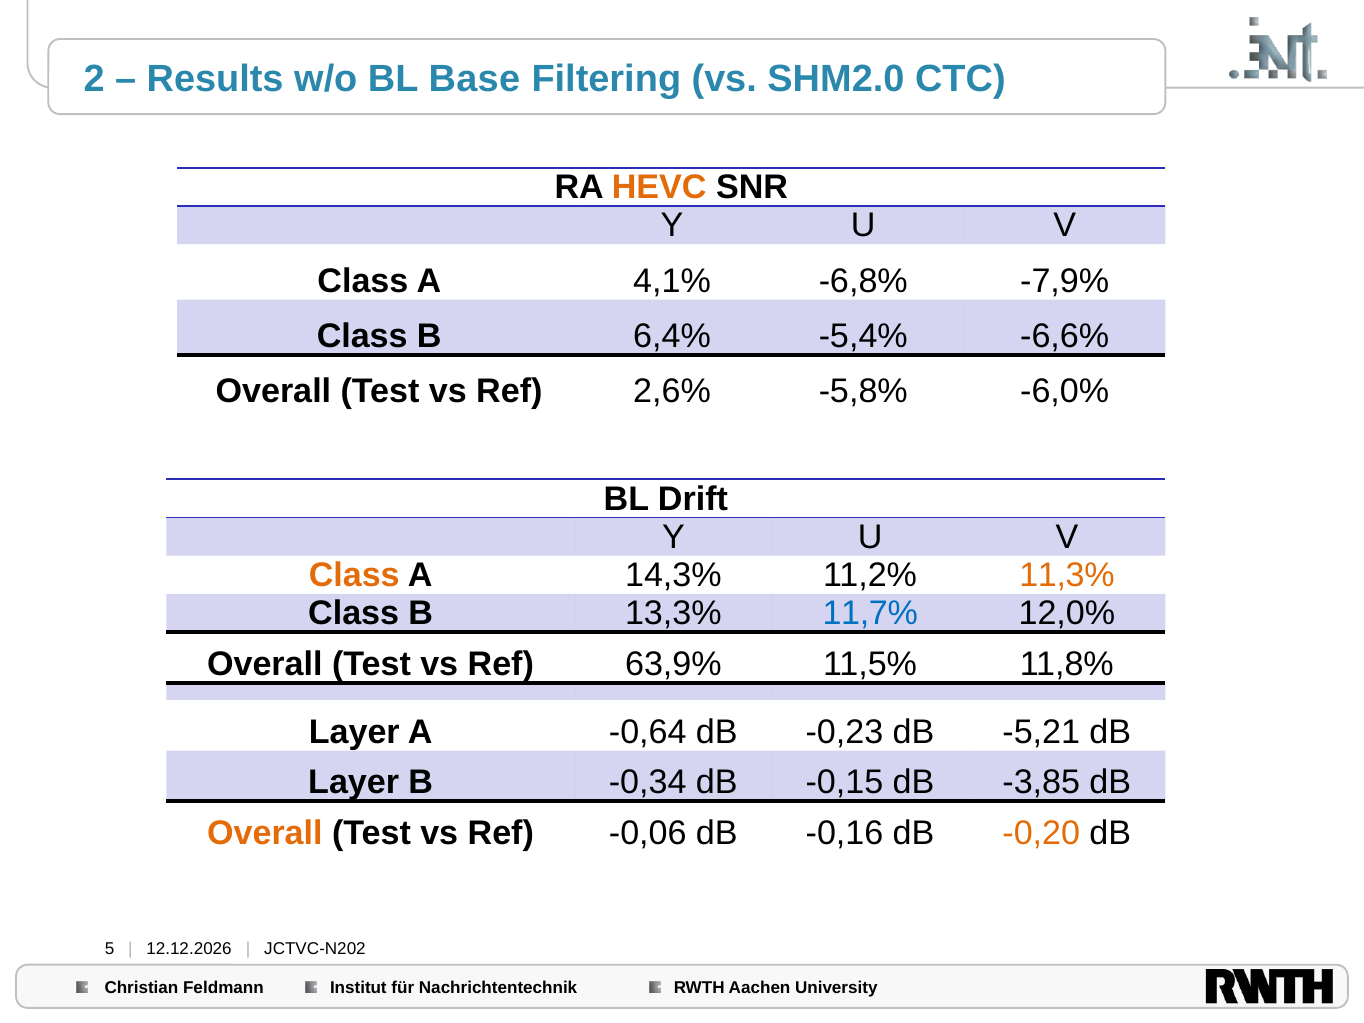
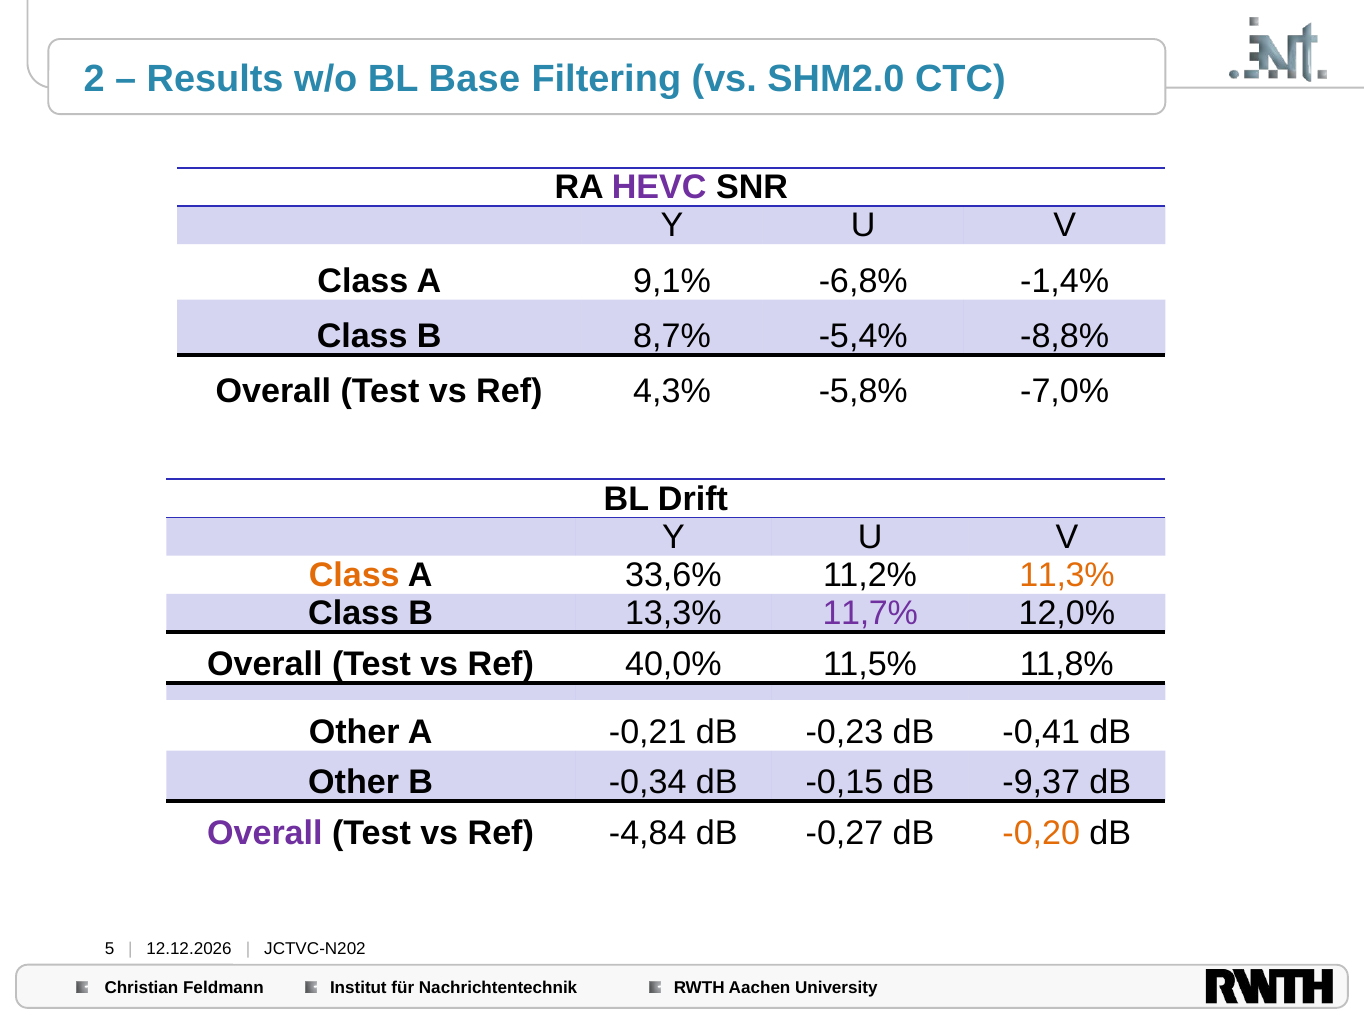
HEVC colour: orange -> purple
4,1%: 4,1% -> 9,1%
-7,9%: -7,9% -> -1,4%
6,4%: 6,4% -> 8,7%
-6,6%: -6,6% -> -8,8%
2,6%: 2,6% -> 4,3%
-6,0%: -6,0% -> -7,0%
14,3%: 14,3% -> 33,6%
11,7% colour: blue -> purple
63,9%: 63,9% -> 40,0%
Layer at (354, 732): Layer -> Other
-0,64: -0,64 -> -0,21
-5,21: -5,21 -> -0,41
Layer at (354, 783): Layer -> Other
-3,85: -3,85 -> -9,37
Overall at (265, 833) colour: orange -> purple
-0,06: -0,06 -> -4,84
-0,16: -0,16 -> -0,27
